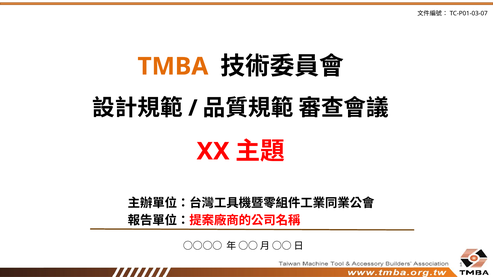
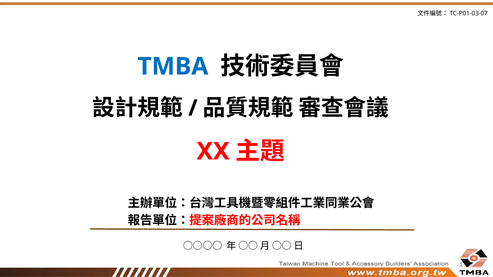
TMBA colour: orange -> blue
